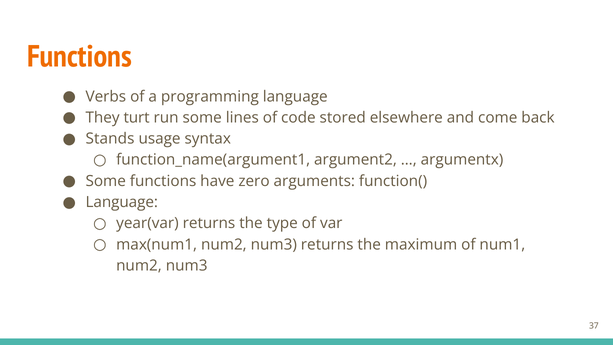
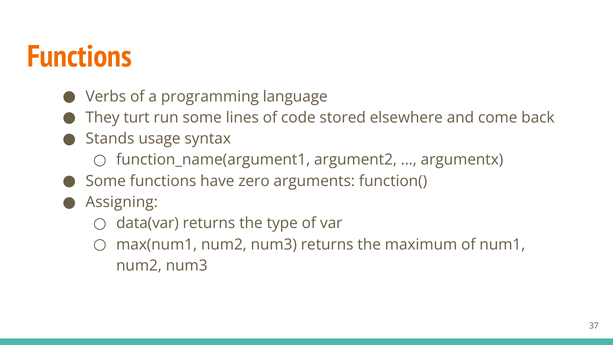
Language at (122, 202): Language -> Assigning
year(var: year(var -> data(var
